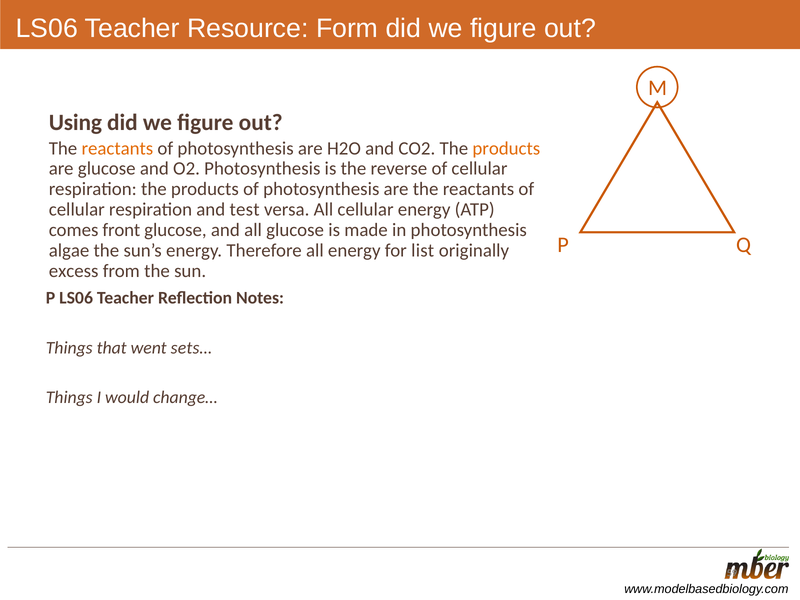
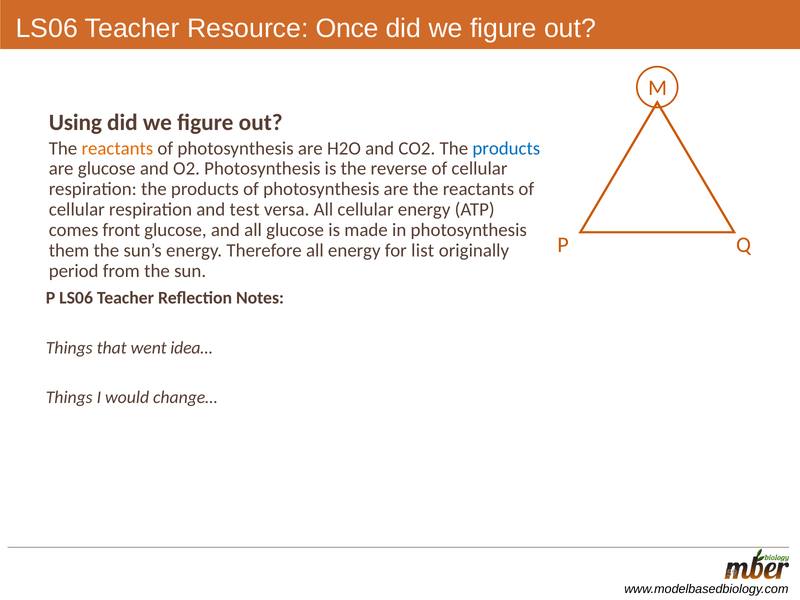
Form: Form -> Once
products at (506, 148) colour: orange -> blue
algae: algae -> them
excess: excess -> period
sets…: sets… -> idea…
